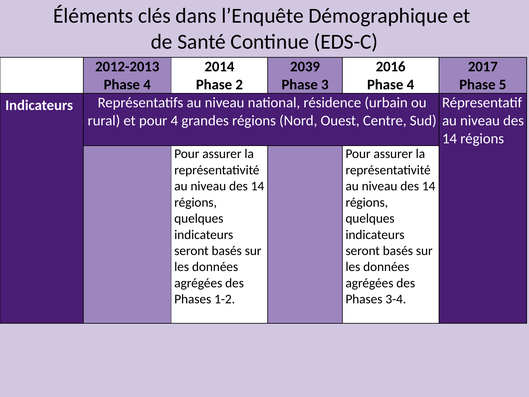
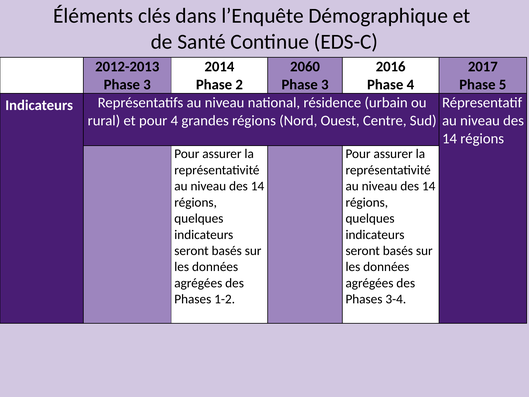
2039: 2039 -> 2060
4 at (147, 85): 4 -> 3
